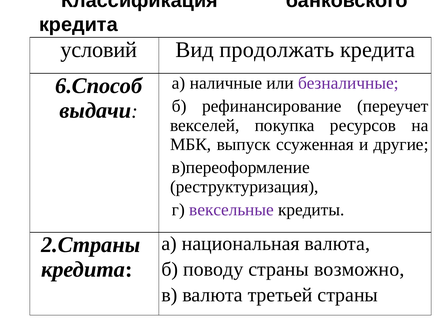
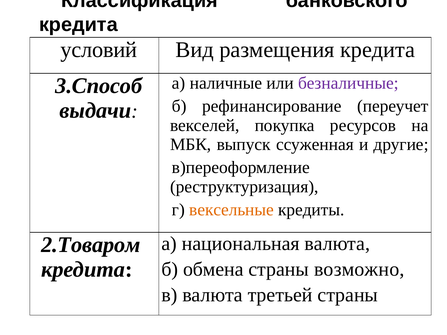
продолжать: продолжать -> размещения
6.Способ: 6.Способ -> 3.Способ
вексельные colour: purple -> orange
2.Страны: 2.Страны -> 2.Товаром
поводу: поводу -> обмена
